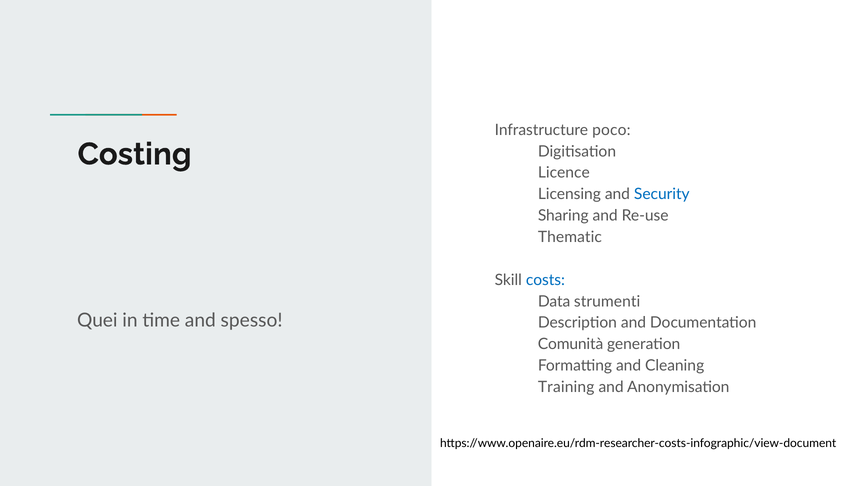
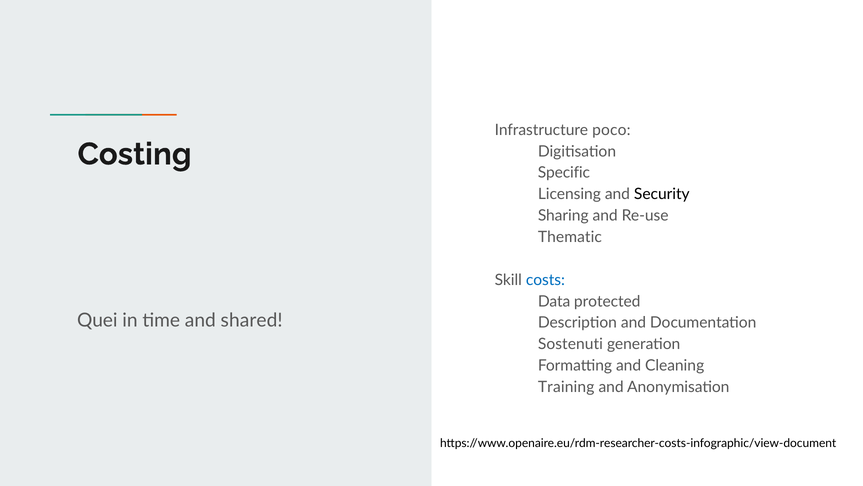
Licence: Licence -> Specific
Security colour: blue -> black
strumenti: strumenti -> protected
spesso: spesso -> shared
Comunità: Comunità -> Sostenuti
